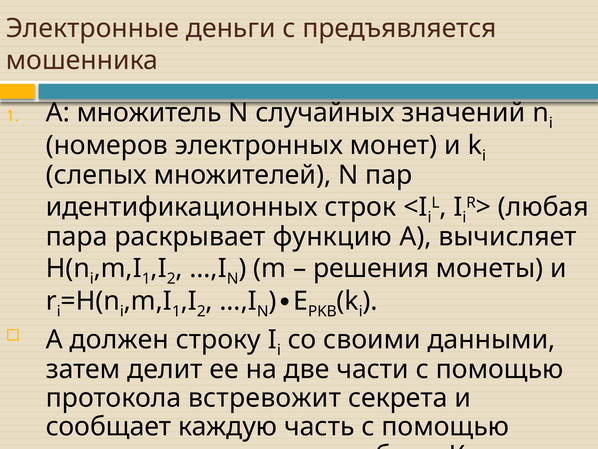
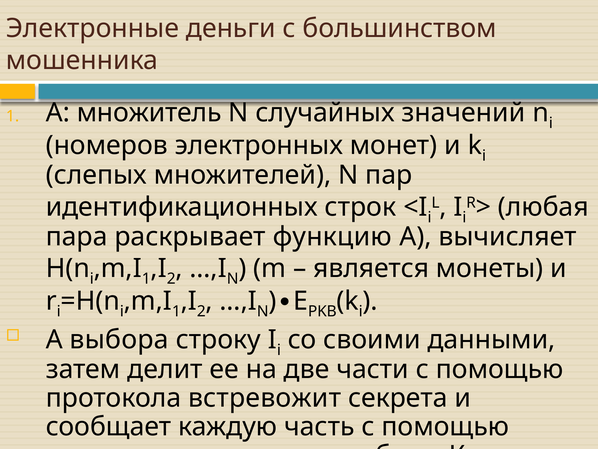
предъявляется: предъявляется -> большинством
решения: решения -> является
должен: должен -> выбора
